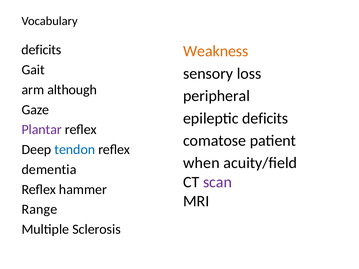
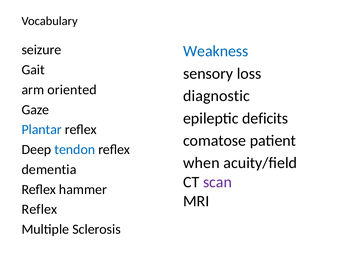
deficits at (41, 50): deficits -> seizure
Weakness colour: orange -> blue
although: although -> oriented
peripheral: peripheral -> diagnostic
Plantar colour: purple -> blue
Range at (39, 210): Range -> Reflex
